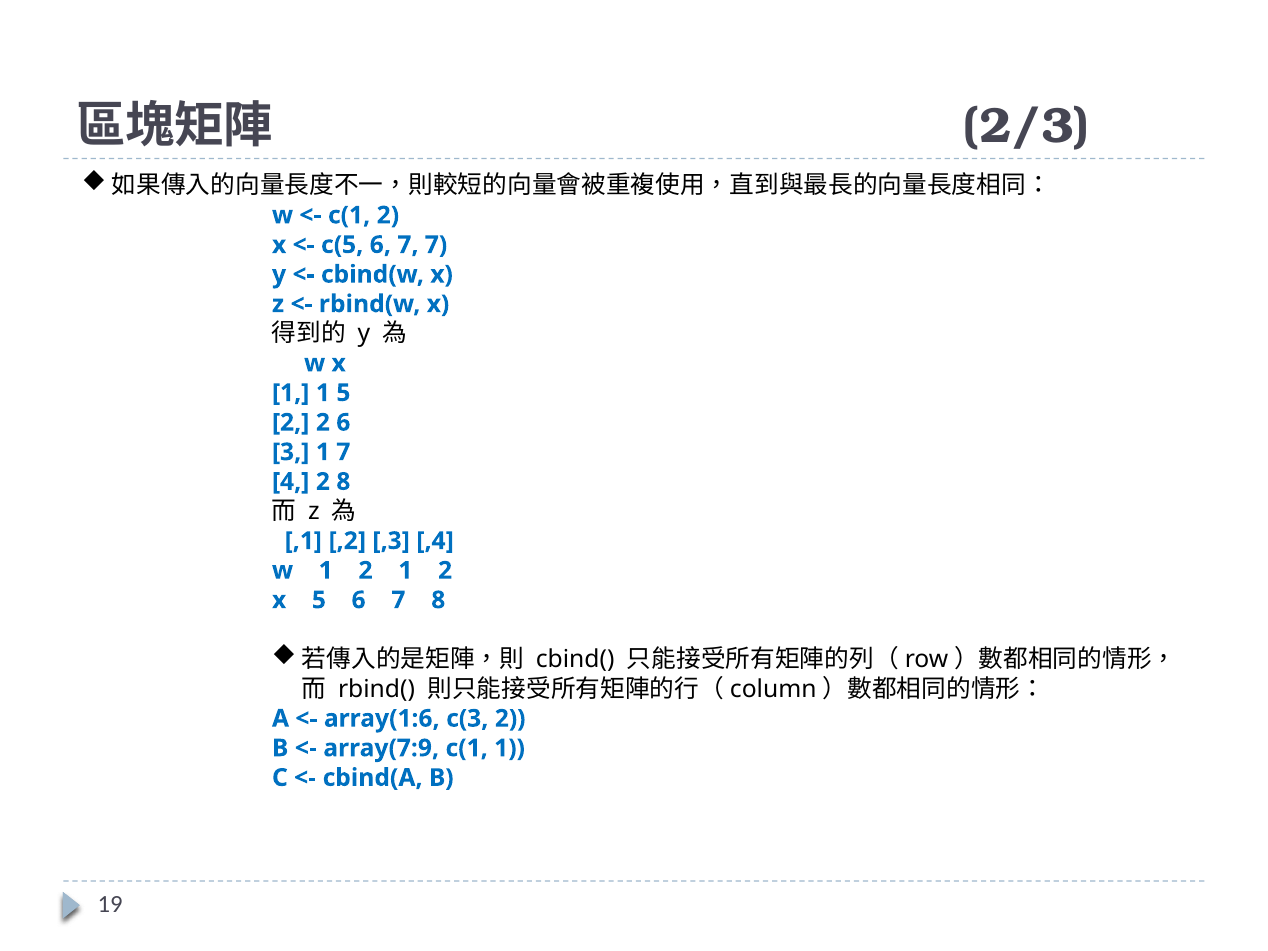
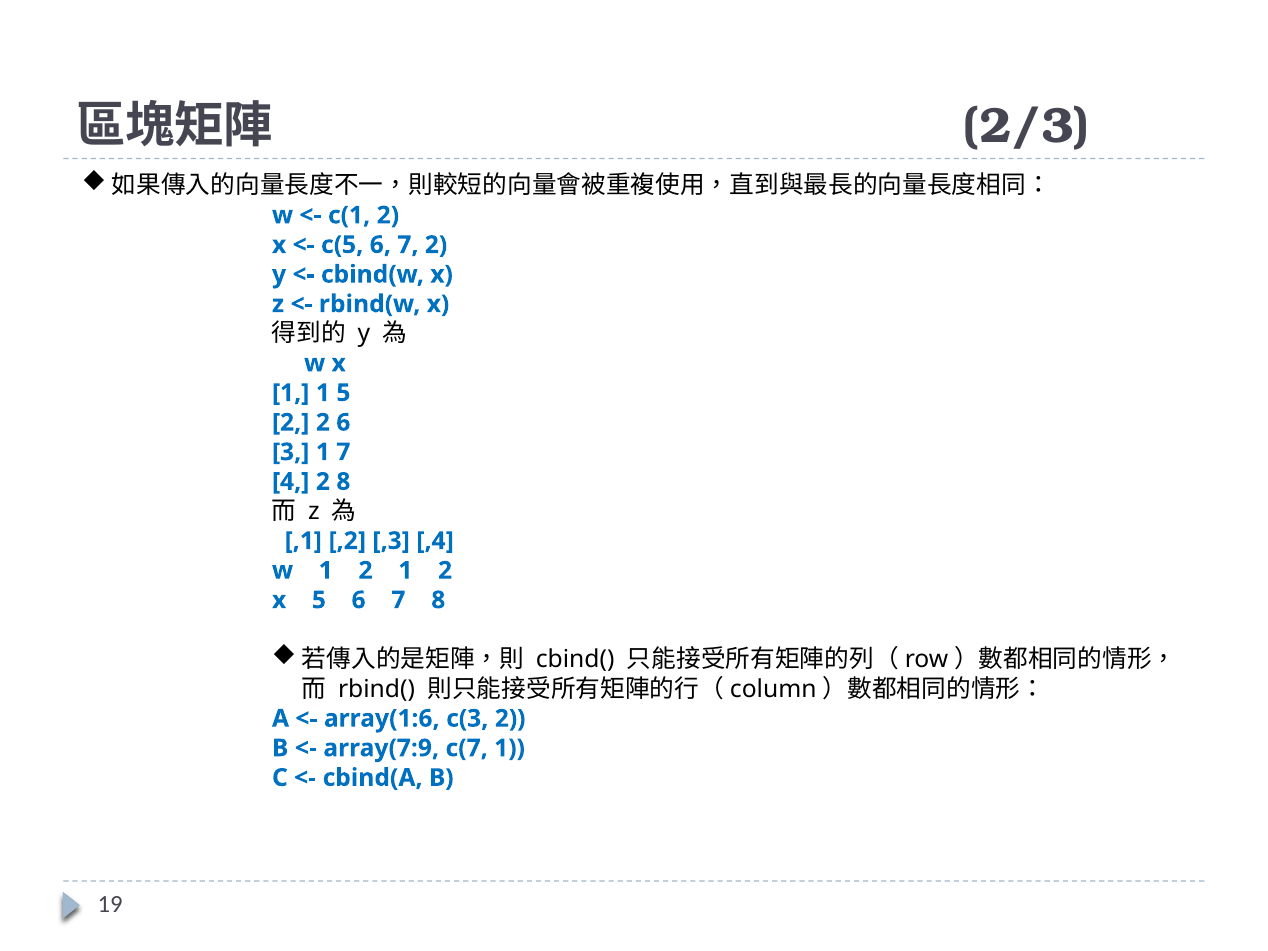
7 7: 7 -> 2
array(7:9 c(1: c(1 -> c(7
